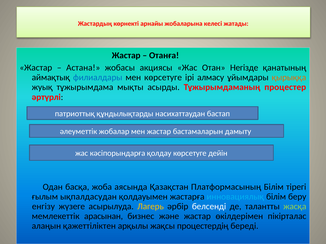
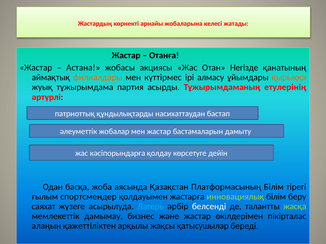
филиалдары colour: blue -> orange
мен көрсетуге: көрсетуге -> күттірмес
мықты: мықты -> партия
процестер: процестер -> етулерінің
ықпалдасудан: ықпалдасудан -> спортсмендер
инновациялық colour: light blue -> light green
енгiзу: енгiзу -> саяхат
Лагерь colour: yellow -> light blue
арасынан: арасынан -> дамымау
процестердің: процестердің -> қатысушылар
